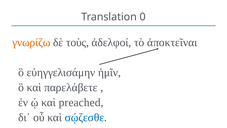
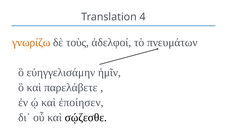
0: 0 -> 4
ἀποκτεῖναι: ἀποκτεῖναι -> πνευμάτων
preached: preached -> ἐποίησεν
σῴζεσθε colour: blue -> black
